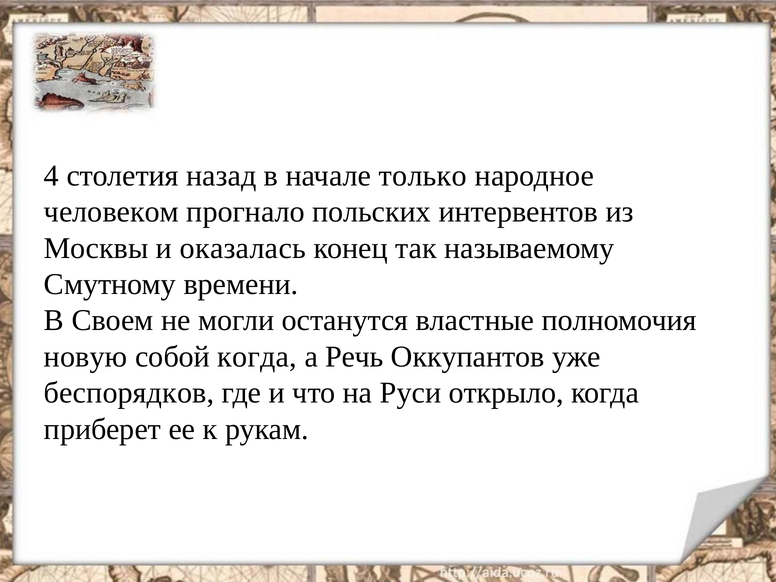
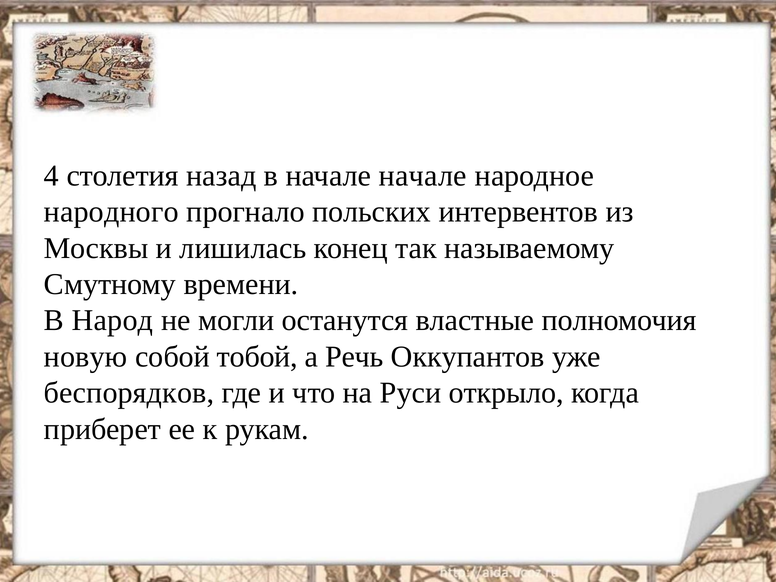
начале только: только -> начале
человеком: человеком -> народного
оказалась: оказалась -> лишилась
Своем: Своем -> Народ
собой когда: когда -> тобой
